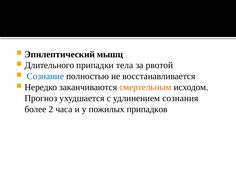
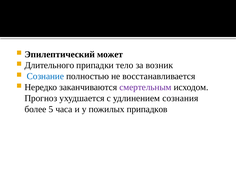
мышц: мышц -> может
тела: тела -> тело
рвотой: рвотой -> возник
смертельным colour: orange -> purple
2: 2 -> 5
